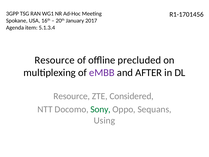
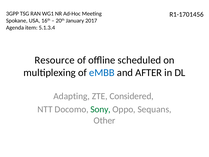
precluded: precluded -> scheduled
eMBB colour: purple -> blue
Resource at (72, 96): Resource -> Adapting
Using: Using -> Other
